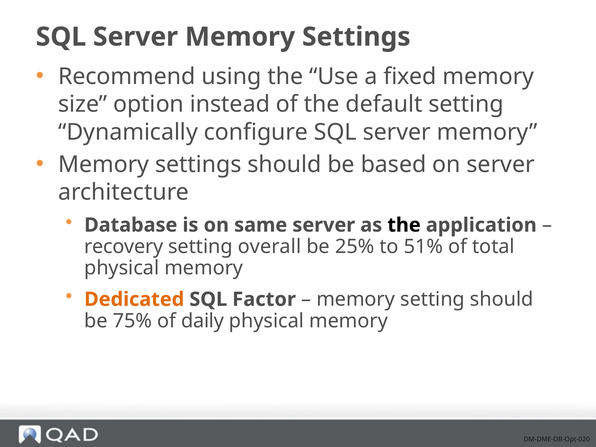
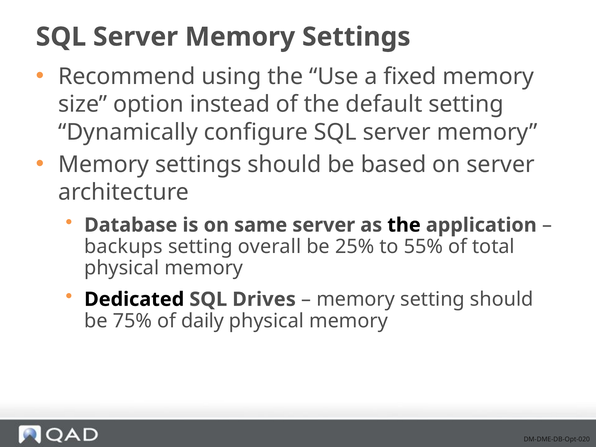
recovery: recovery -> backups
51%: 51% -> 55%
Dedicated colour: orange -> black
Factor: Factor -> Drives
